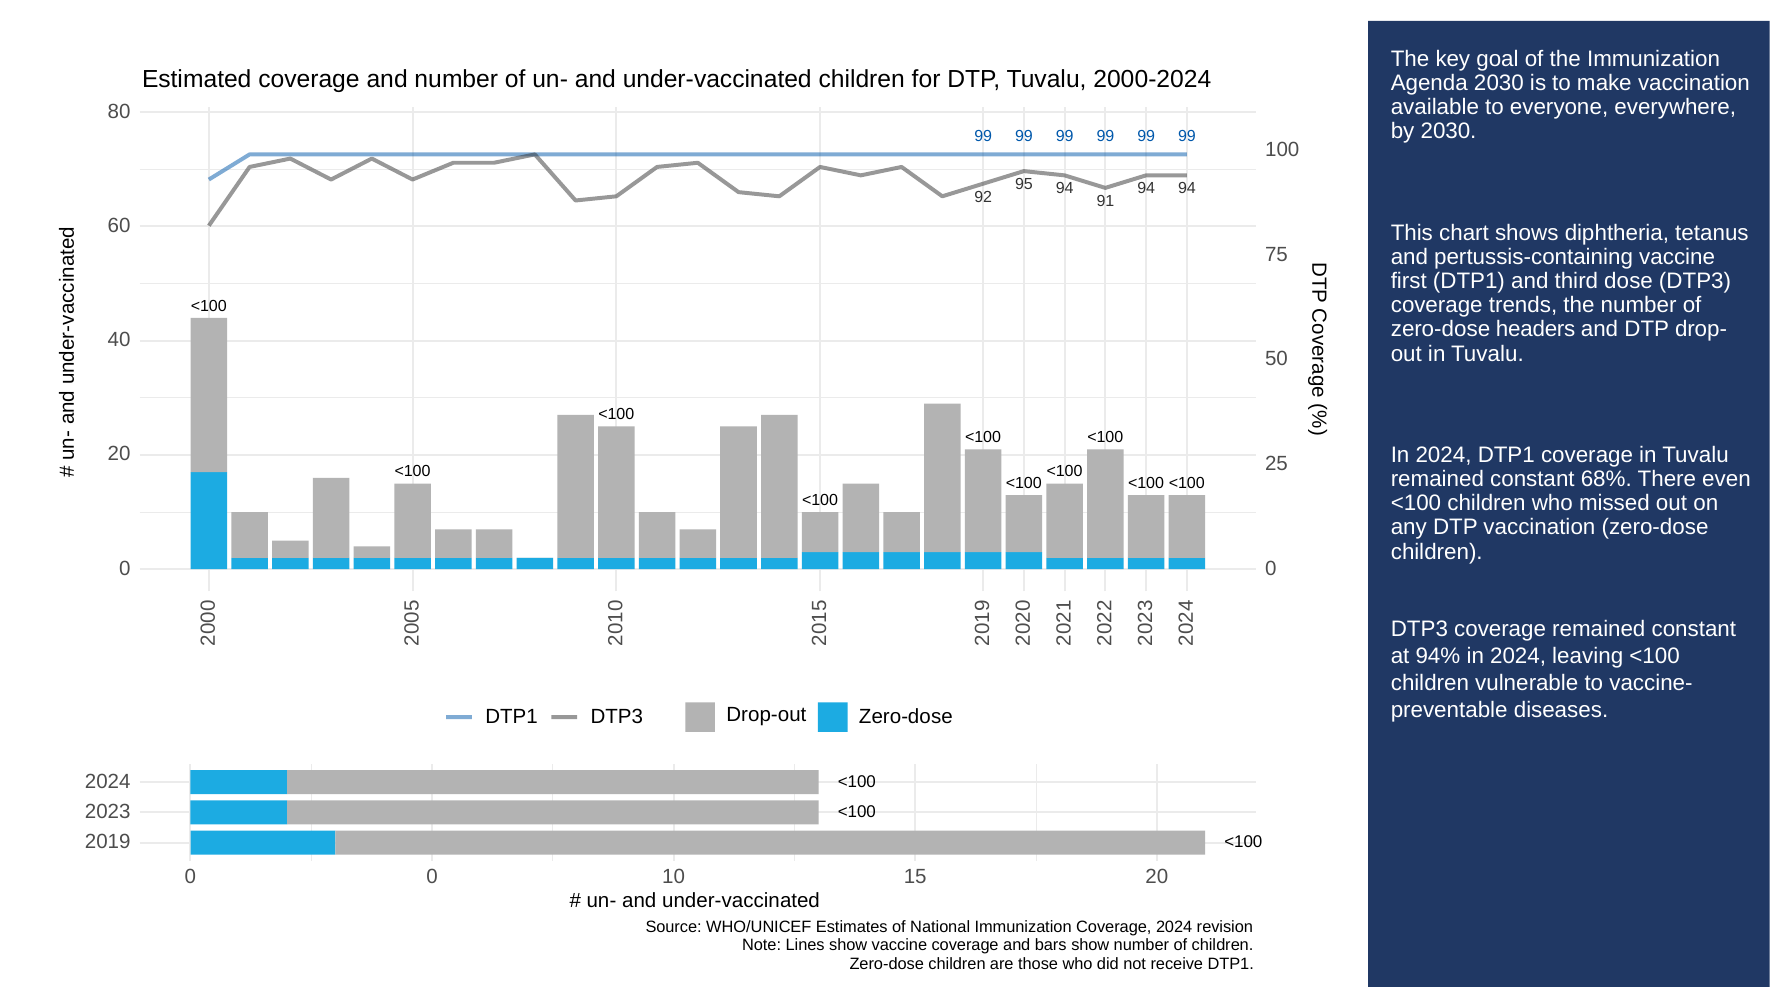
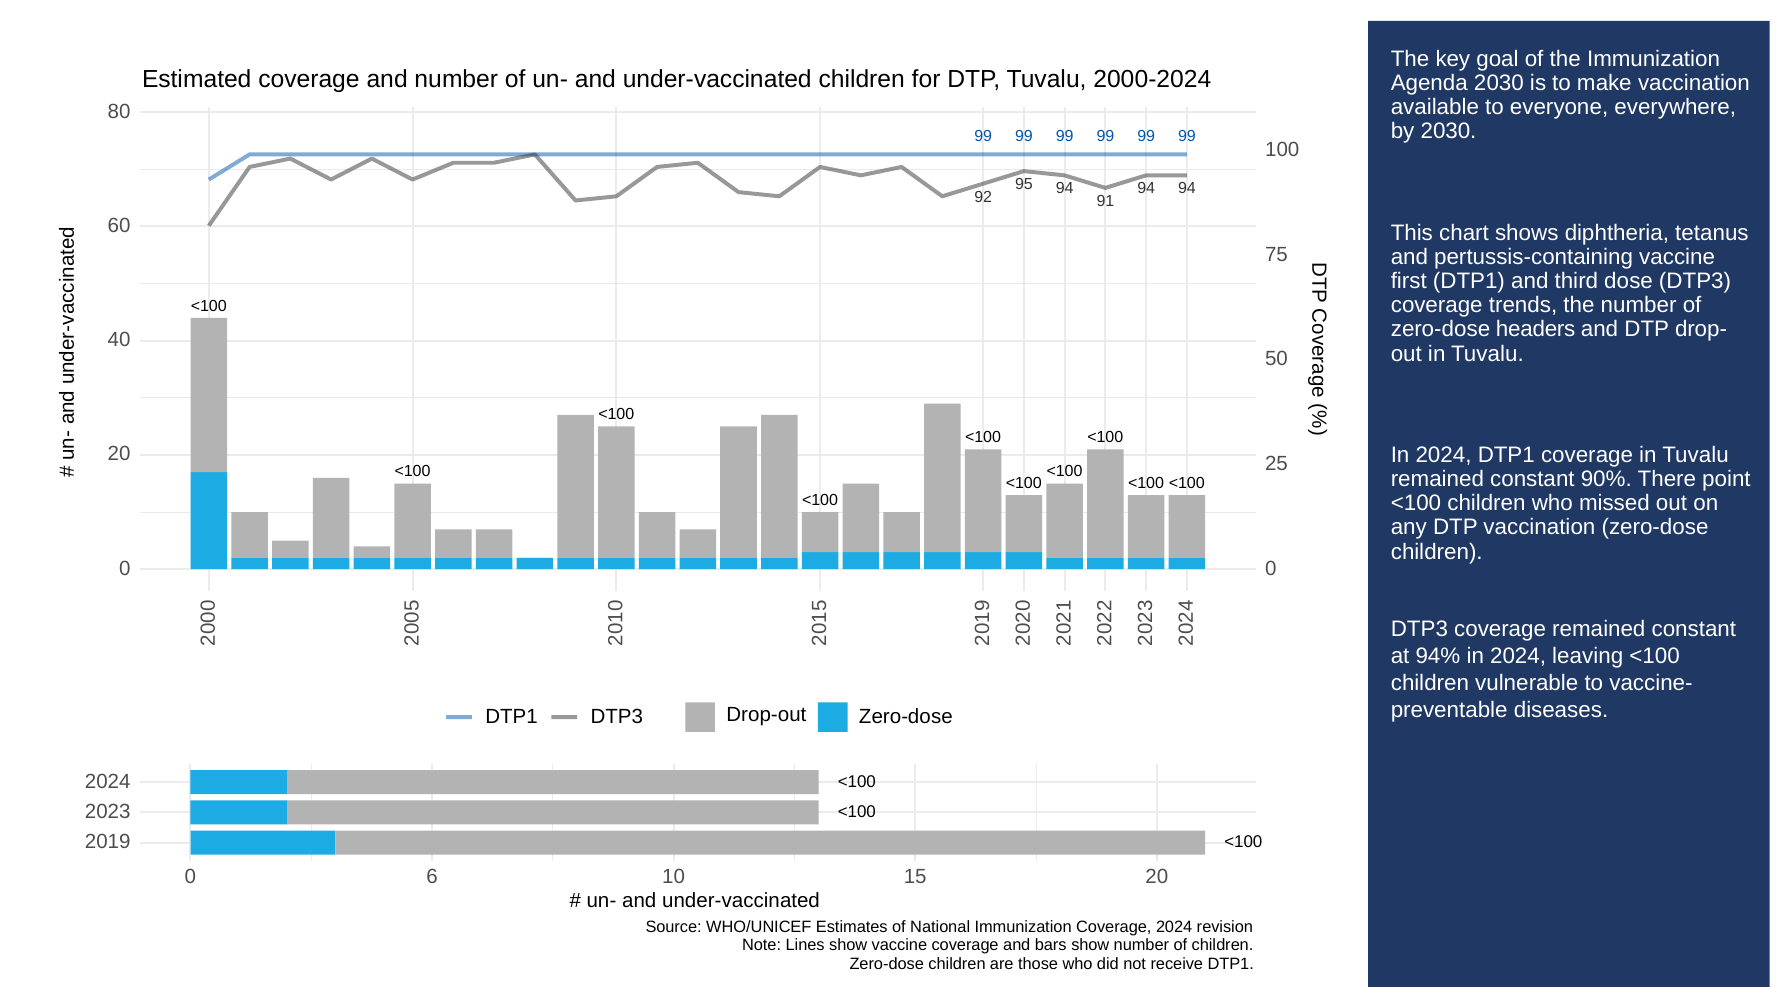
68%: 68% -> 90%
even: even -> point
0 at (432, 877): 0 -> 6
